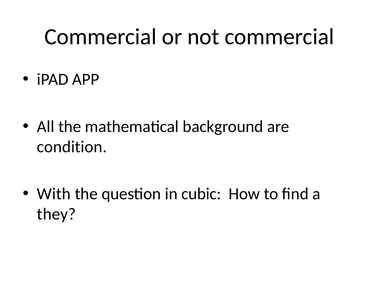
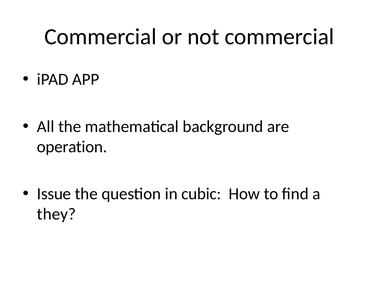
condition: condition -> operation
With: With -> Issue
